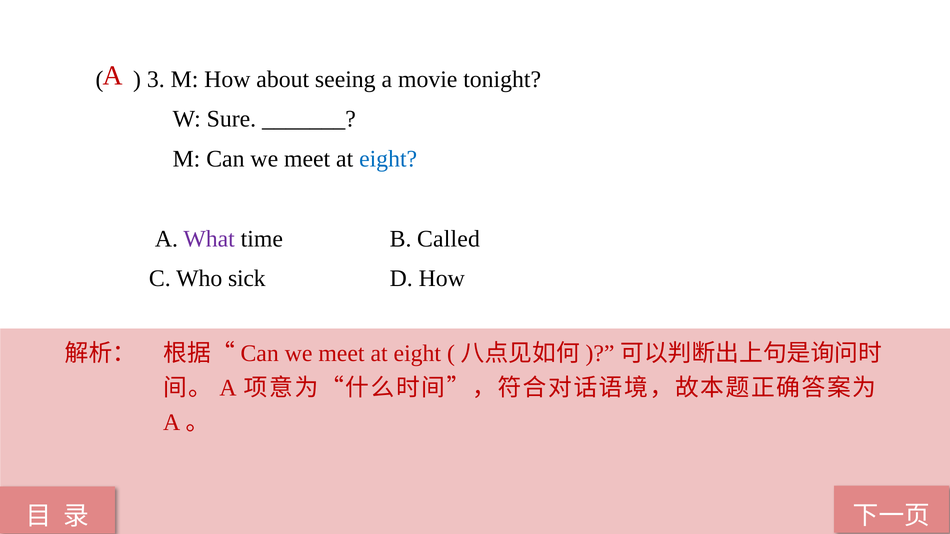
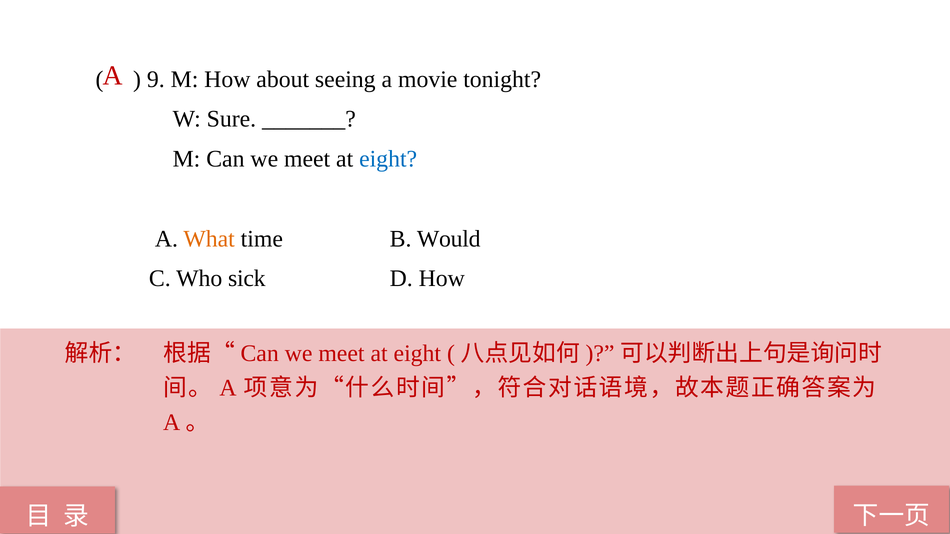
3: 3 -> 9
What colour: purple -> orange
Called: Called -> Would
